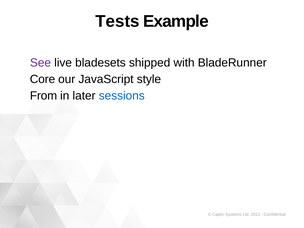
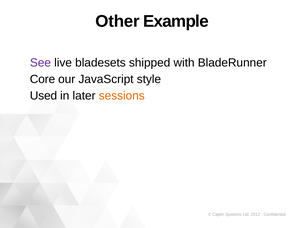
Tests: Tests -> Other
From: From -> Used
sessions colour: blue -> orange
